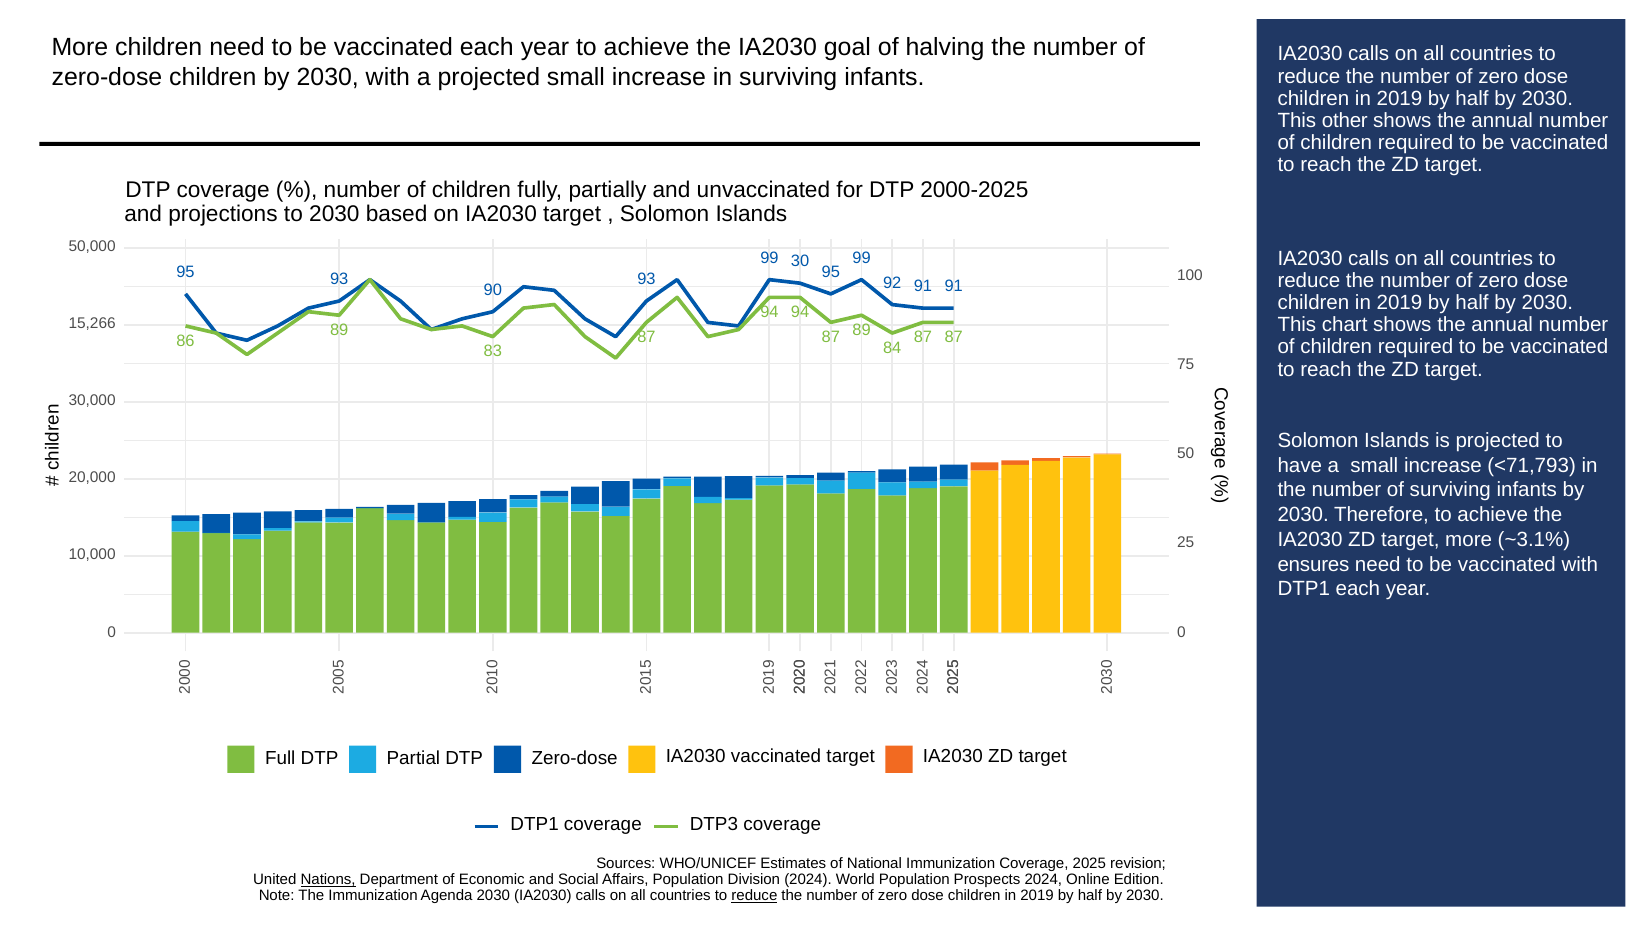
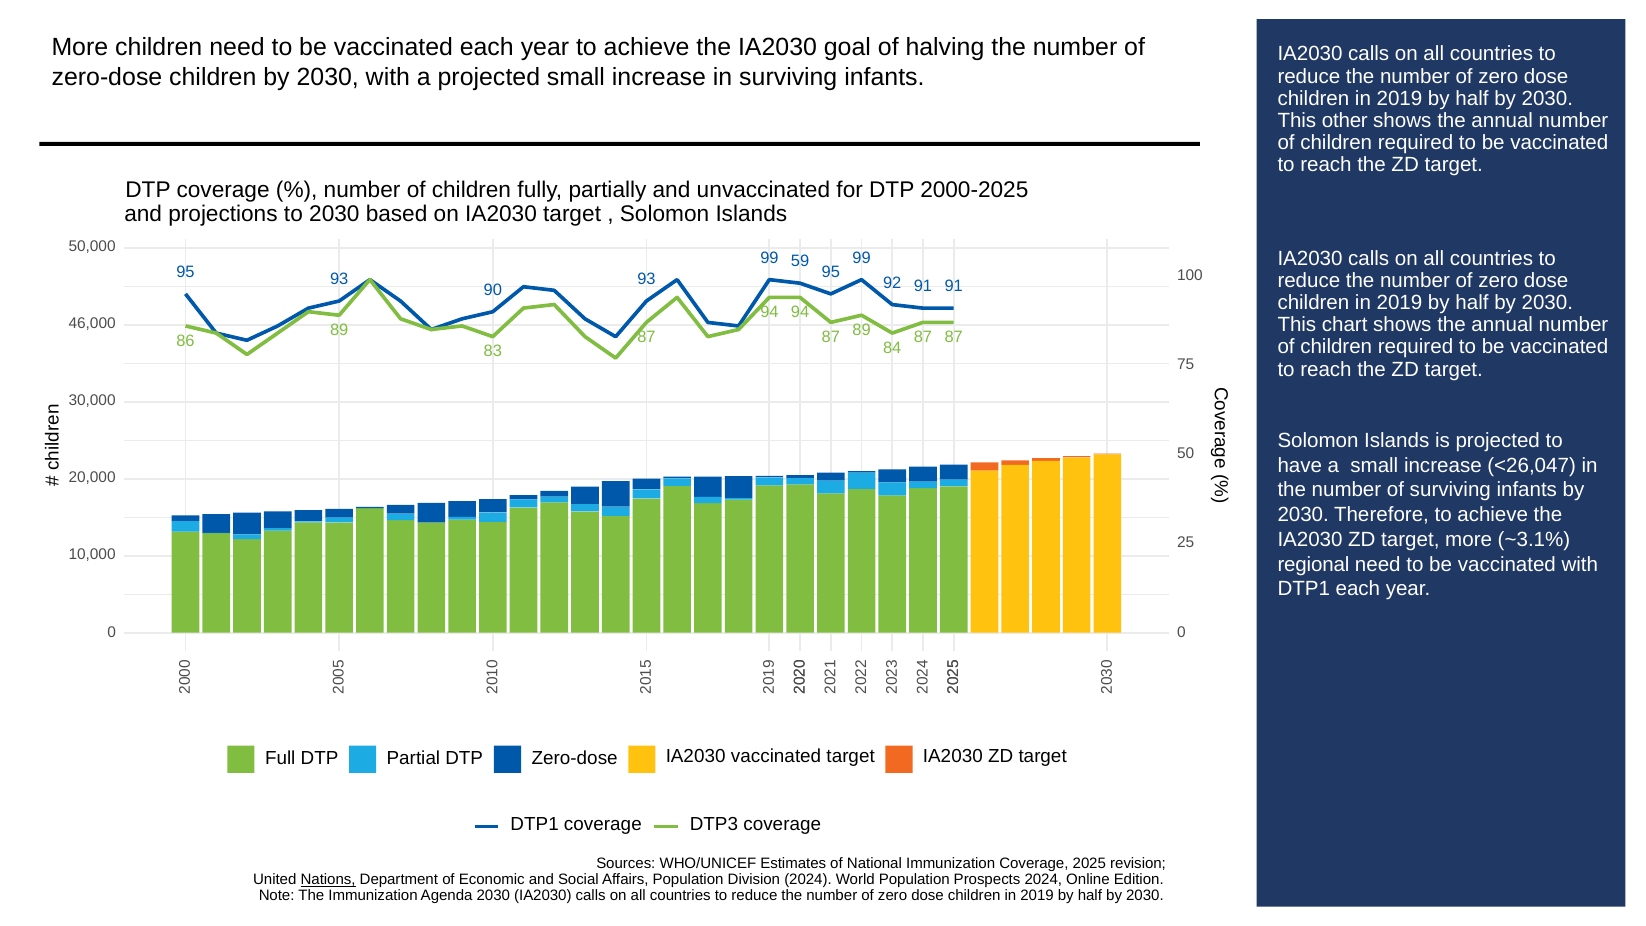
30: 30 -> 59
15,266: 15,266 -> 46,000
<71,793: <71,793 -> <26,047
ensures: ensures -> regional
reduce at (754, 896) underline: present -> none
